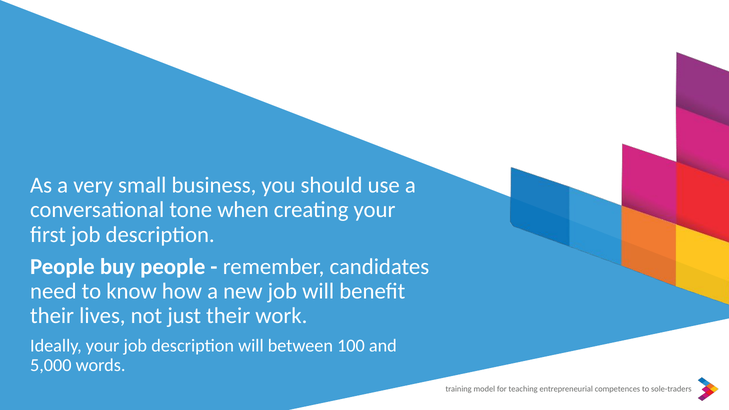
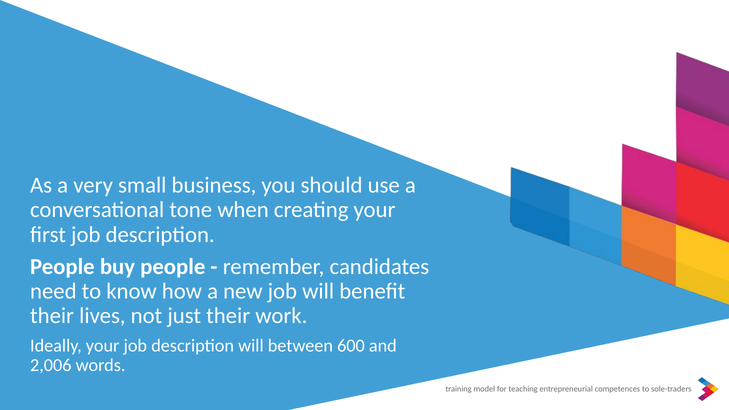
100: 100 -> 600
5,000: 5,000 -> 2,006
